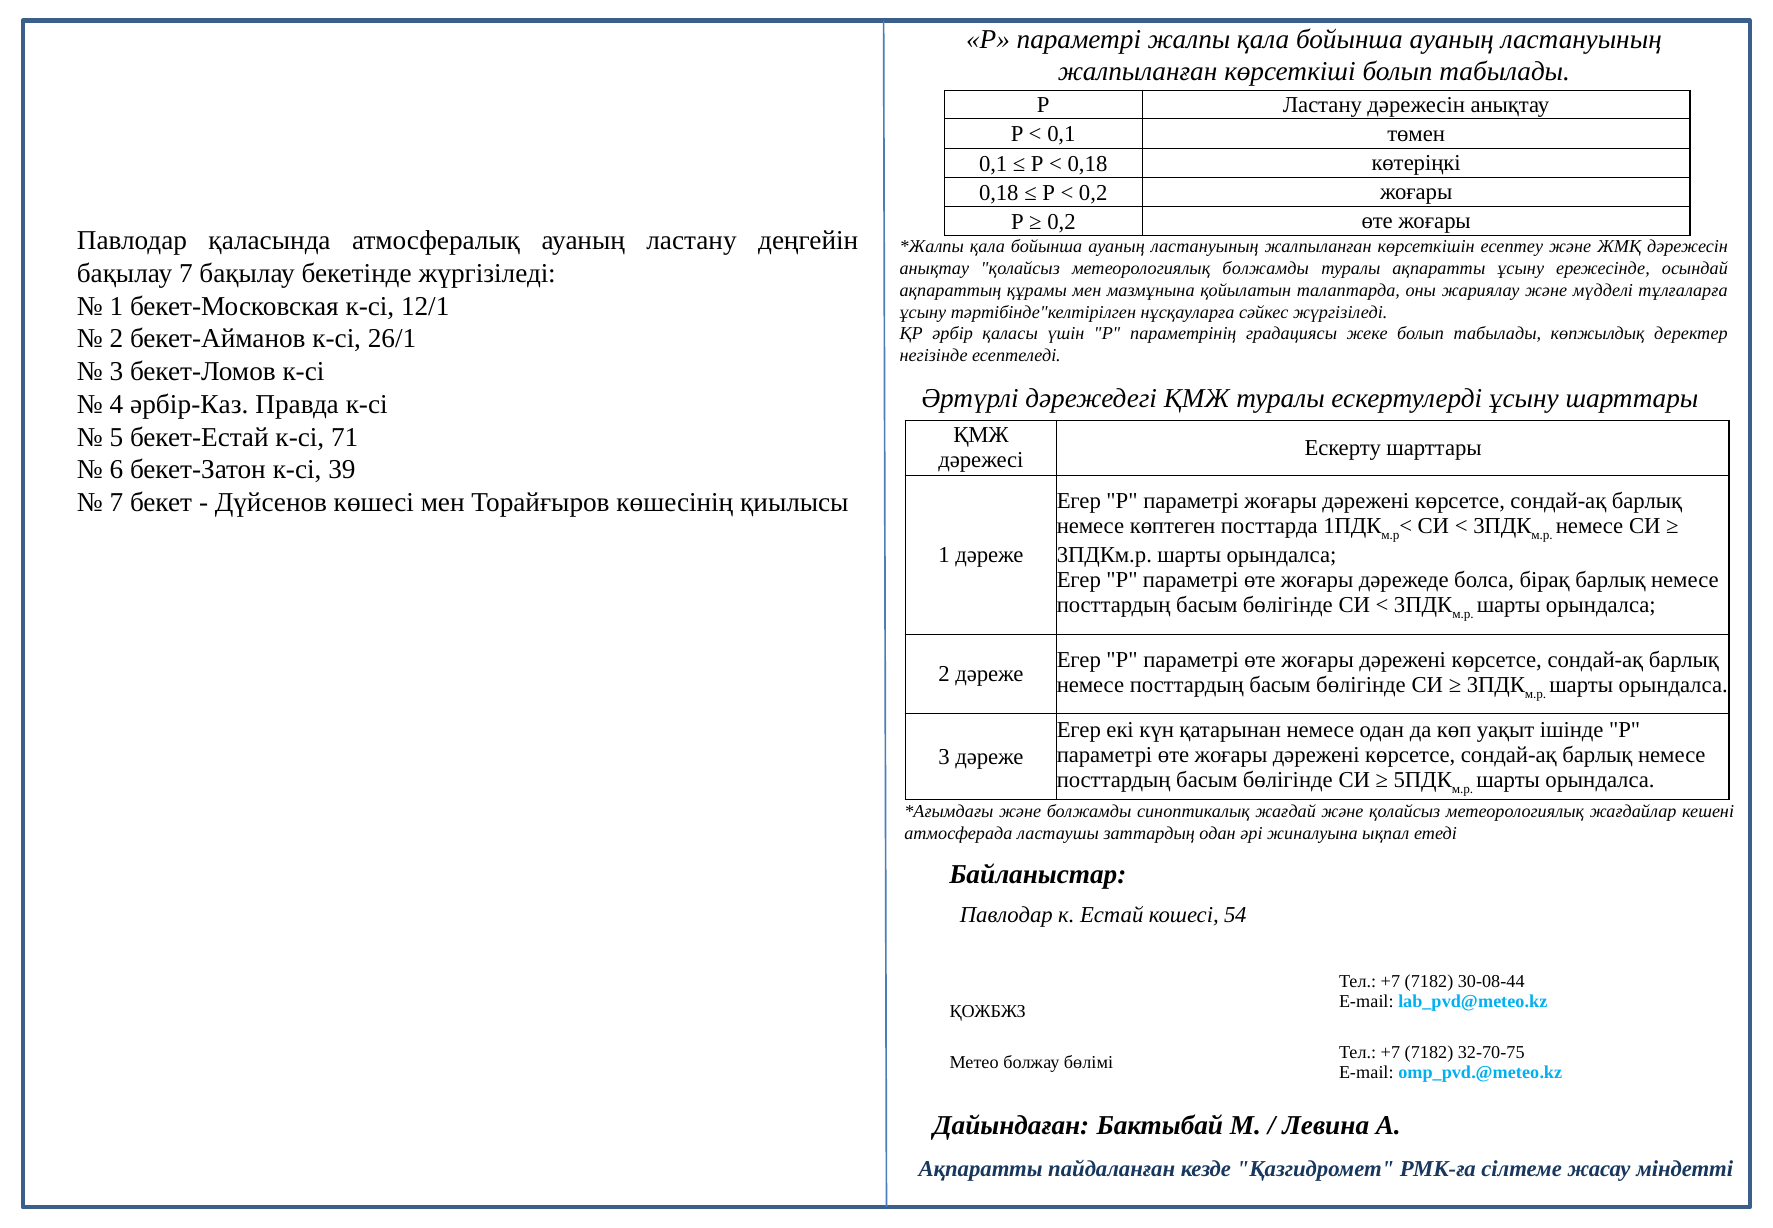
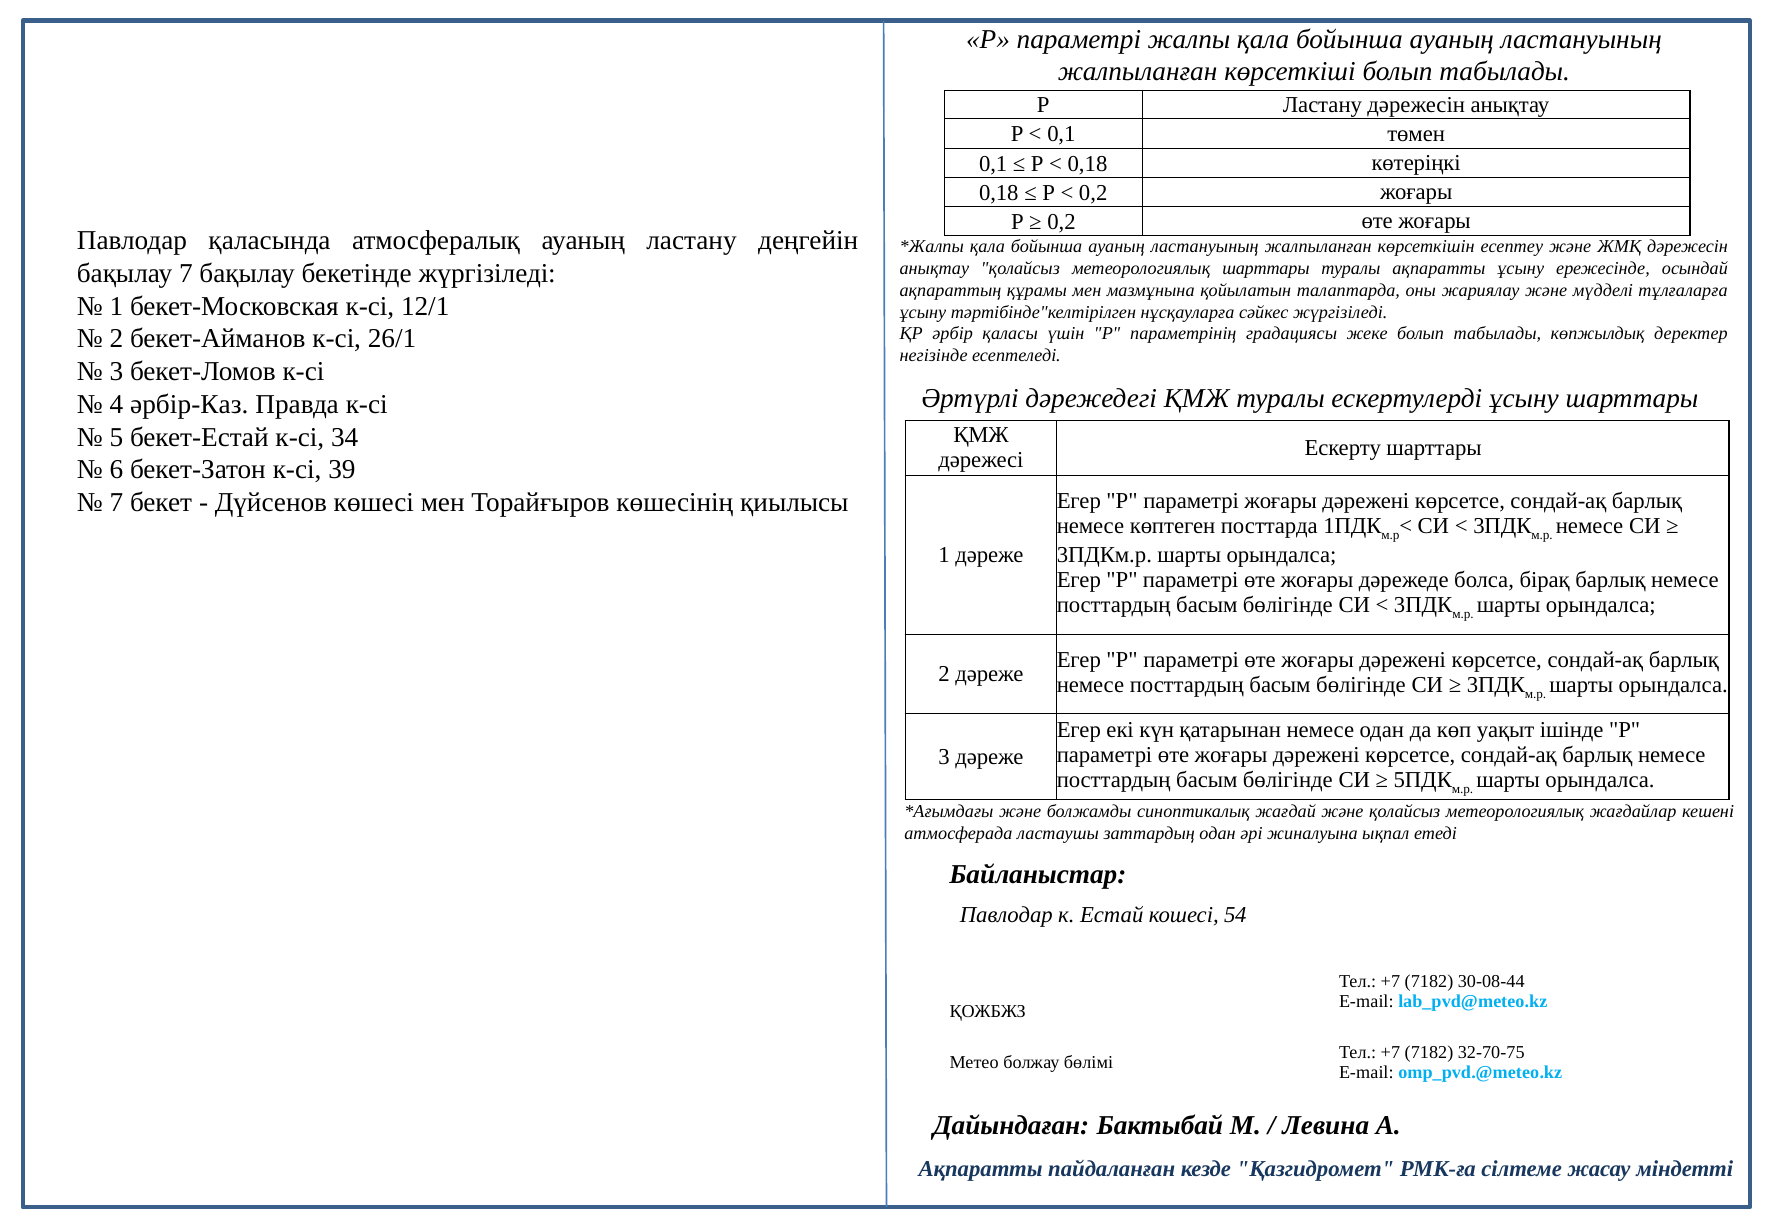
метеорологиялық болжамды: болжамды -> шарттары
71: 71 -> 34
